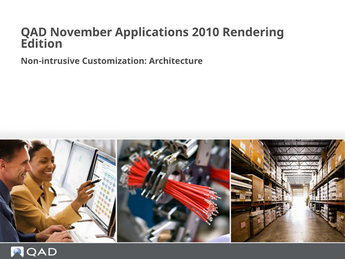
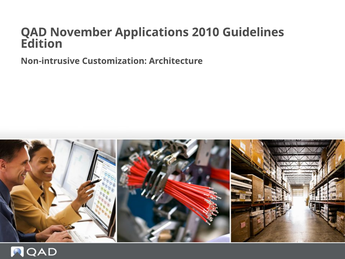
Rendering: Rendering -> Guidelines
